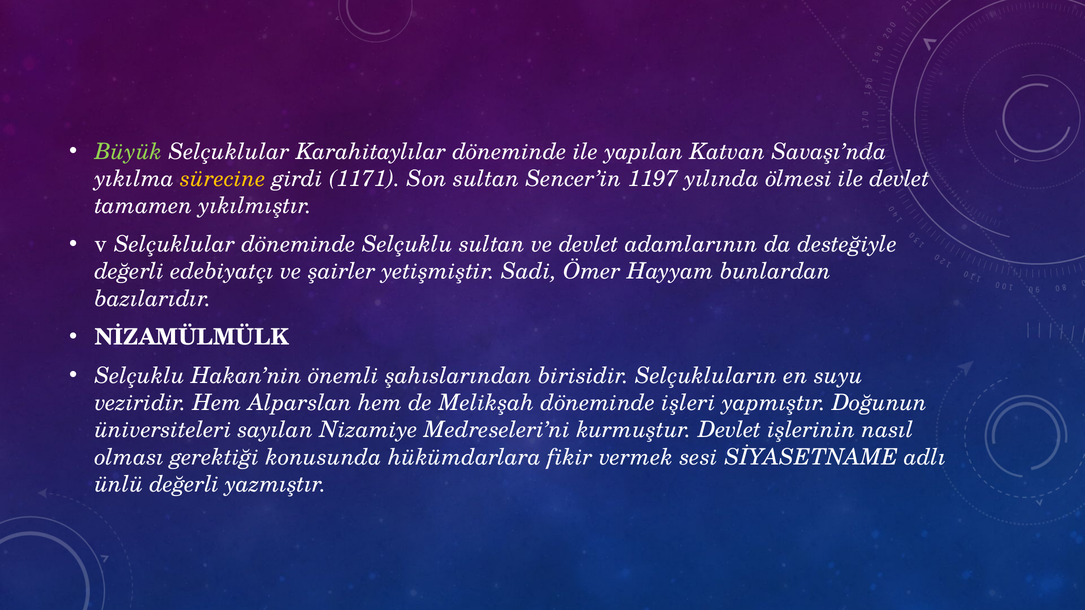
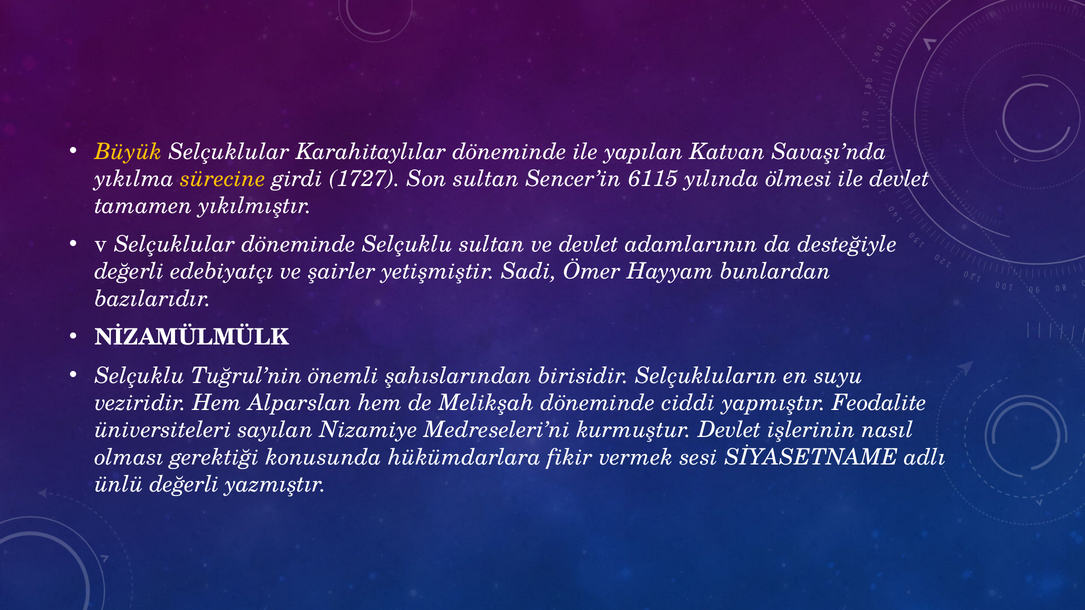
Büyük colour: light green -> yellow
1171: 1171 -> 1727
1197: 1197 -> 6115
Hakan’nin: Hakan’nin -> Tuğrul’nin
işleri: işleri -> ciddi
Doğunun: Doğunun -> Feodalite
